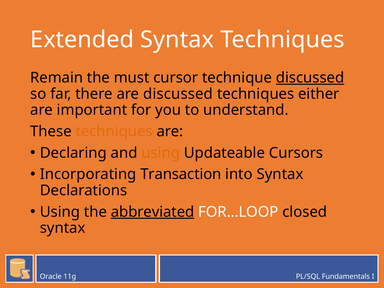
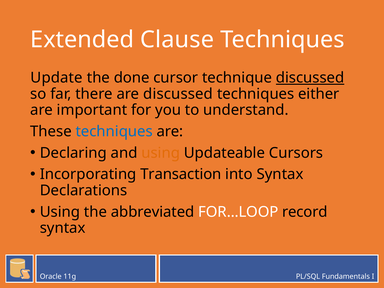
Extended Syntax: Syntax -> Clause
Remain: Remain -> Update
must: must -> done
techniques at (114, 131) colour: orange -> blue
abbreviated underline: present -> none
closed: closed -> record
